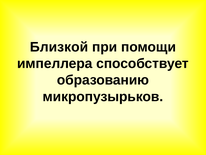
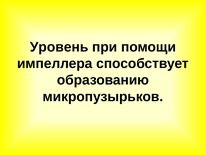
Близкой: Близкой -> Уровень
